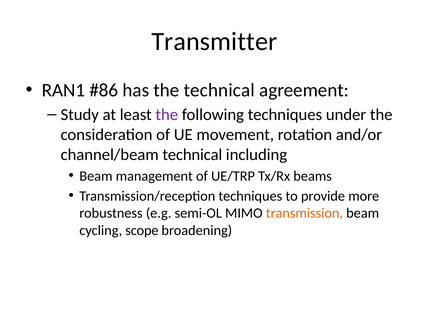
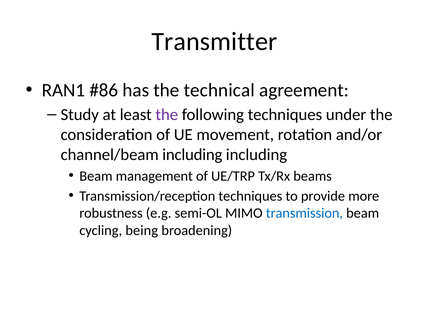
channel/beam technical: technical -> including
transmission colour: orange -> blue
scope: scope -> being
